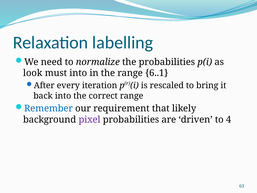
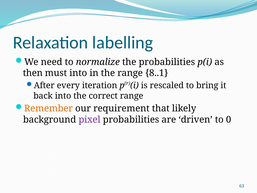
look: look -> then
6..1: 6..1 -> 8..1
Remember colour: blue -> orange
4: 4 -> 0
